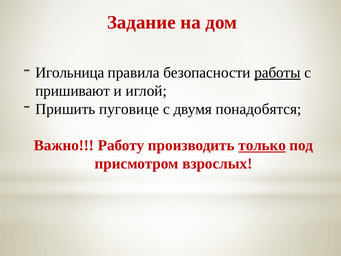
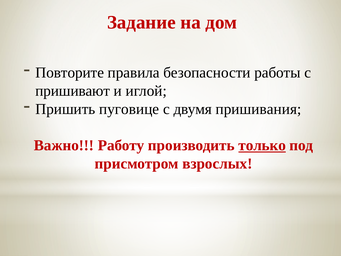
Игольница: Игольница -> Повторите
работы underline: present -> none
понадобятся: понадобятся -> пришивания
